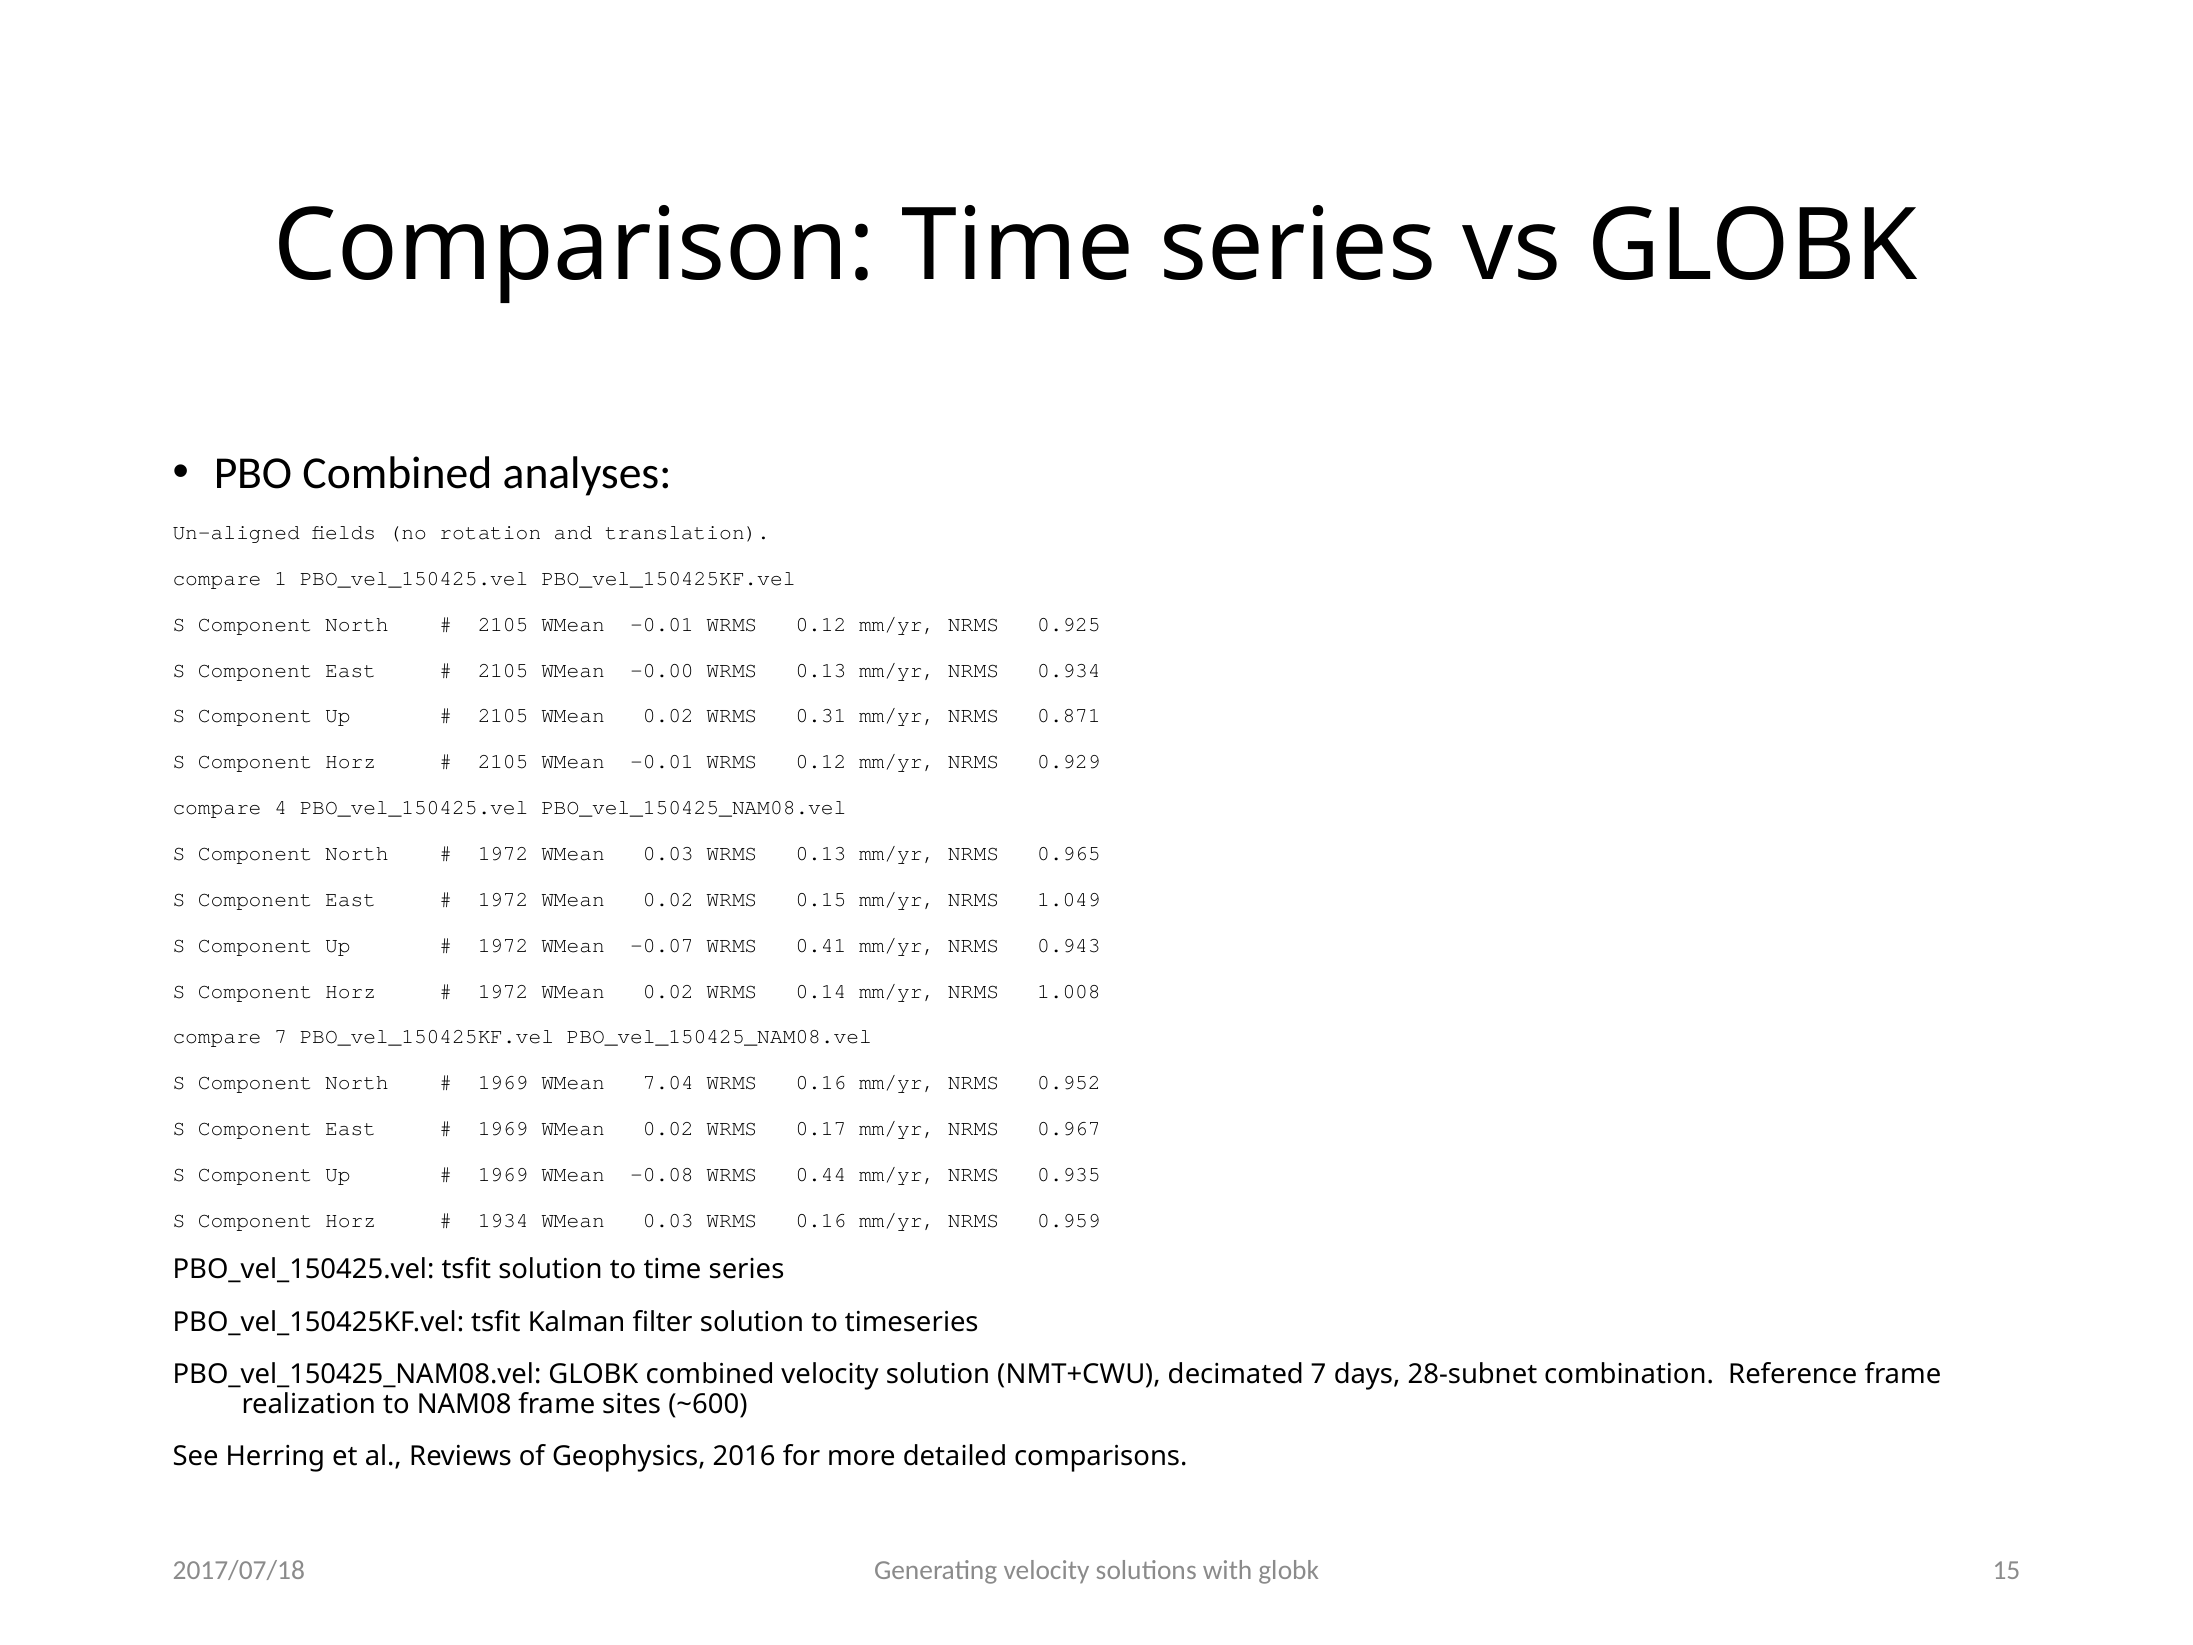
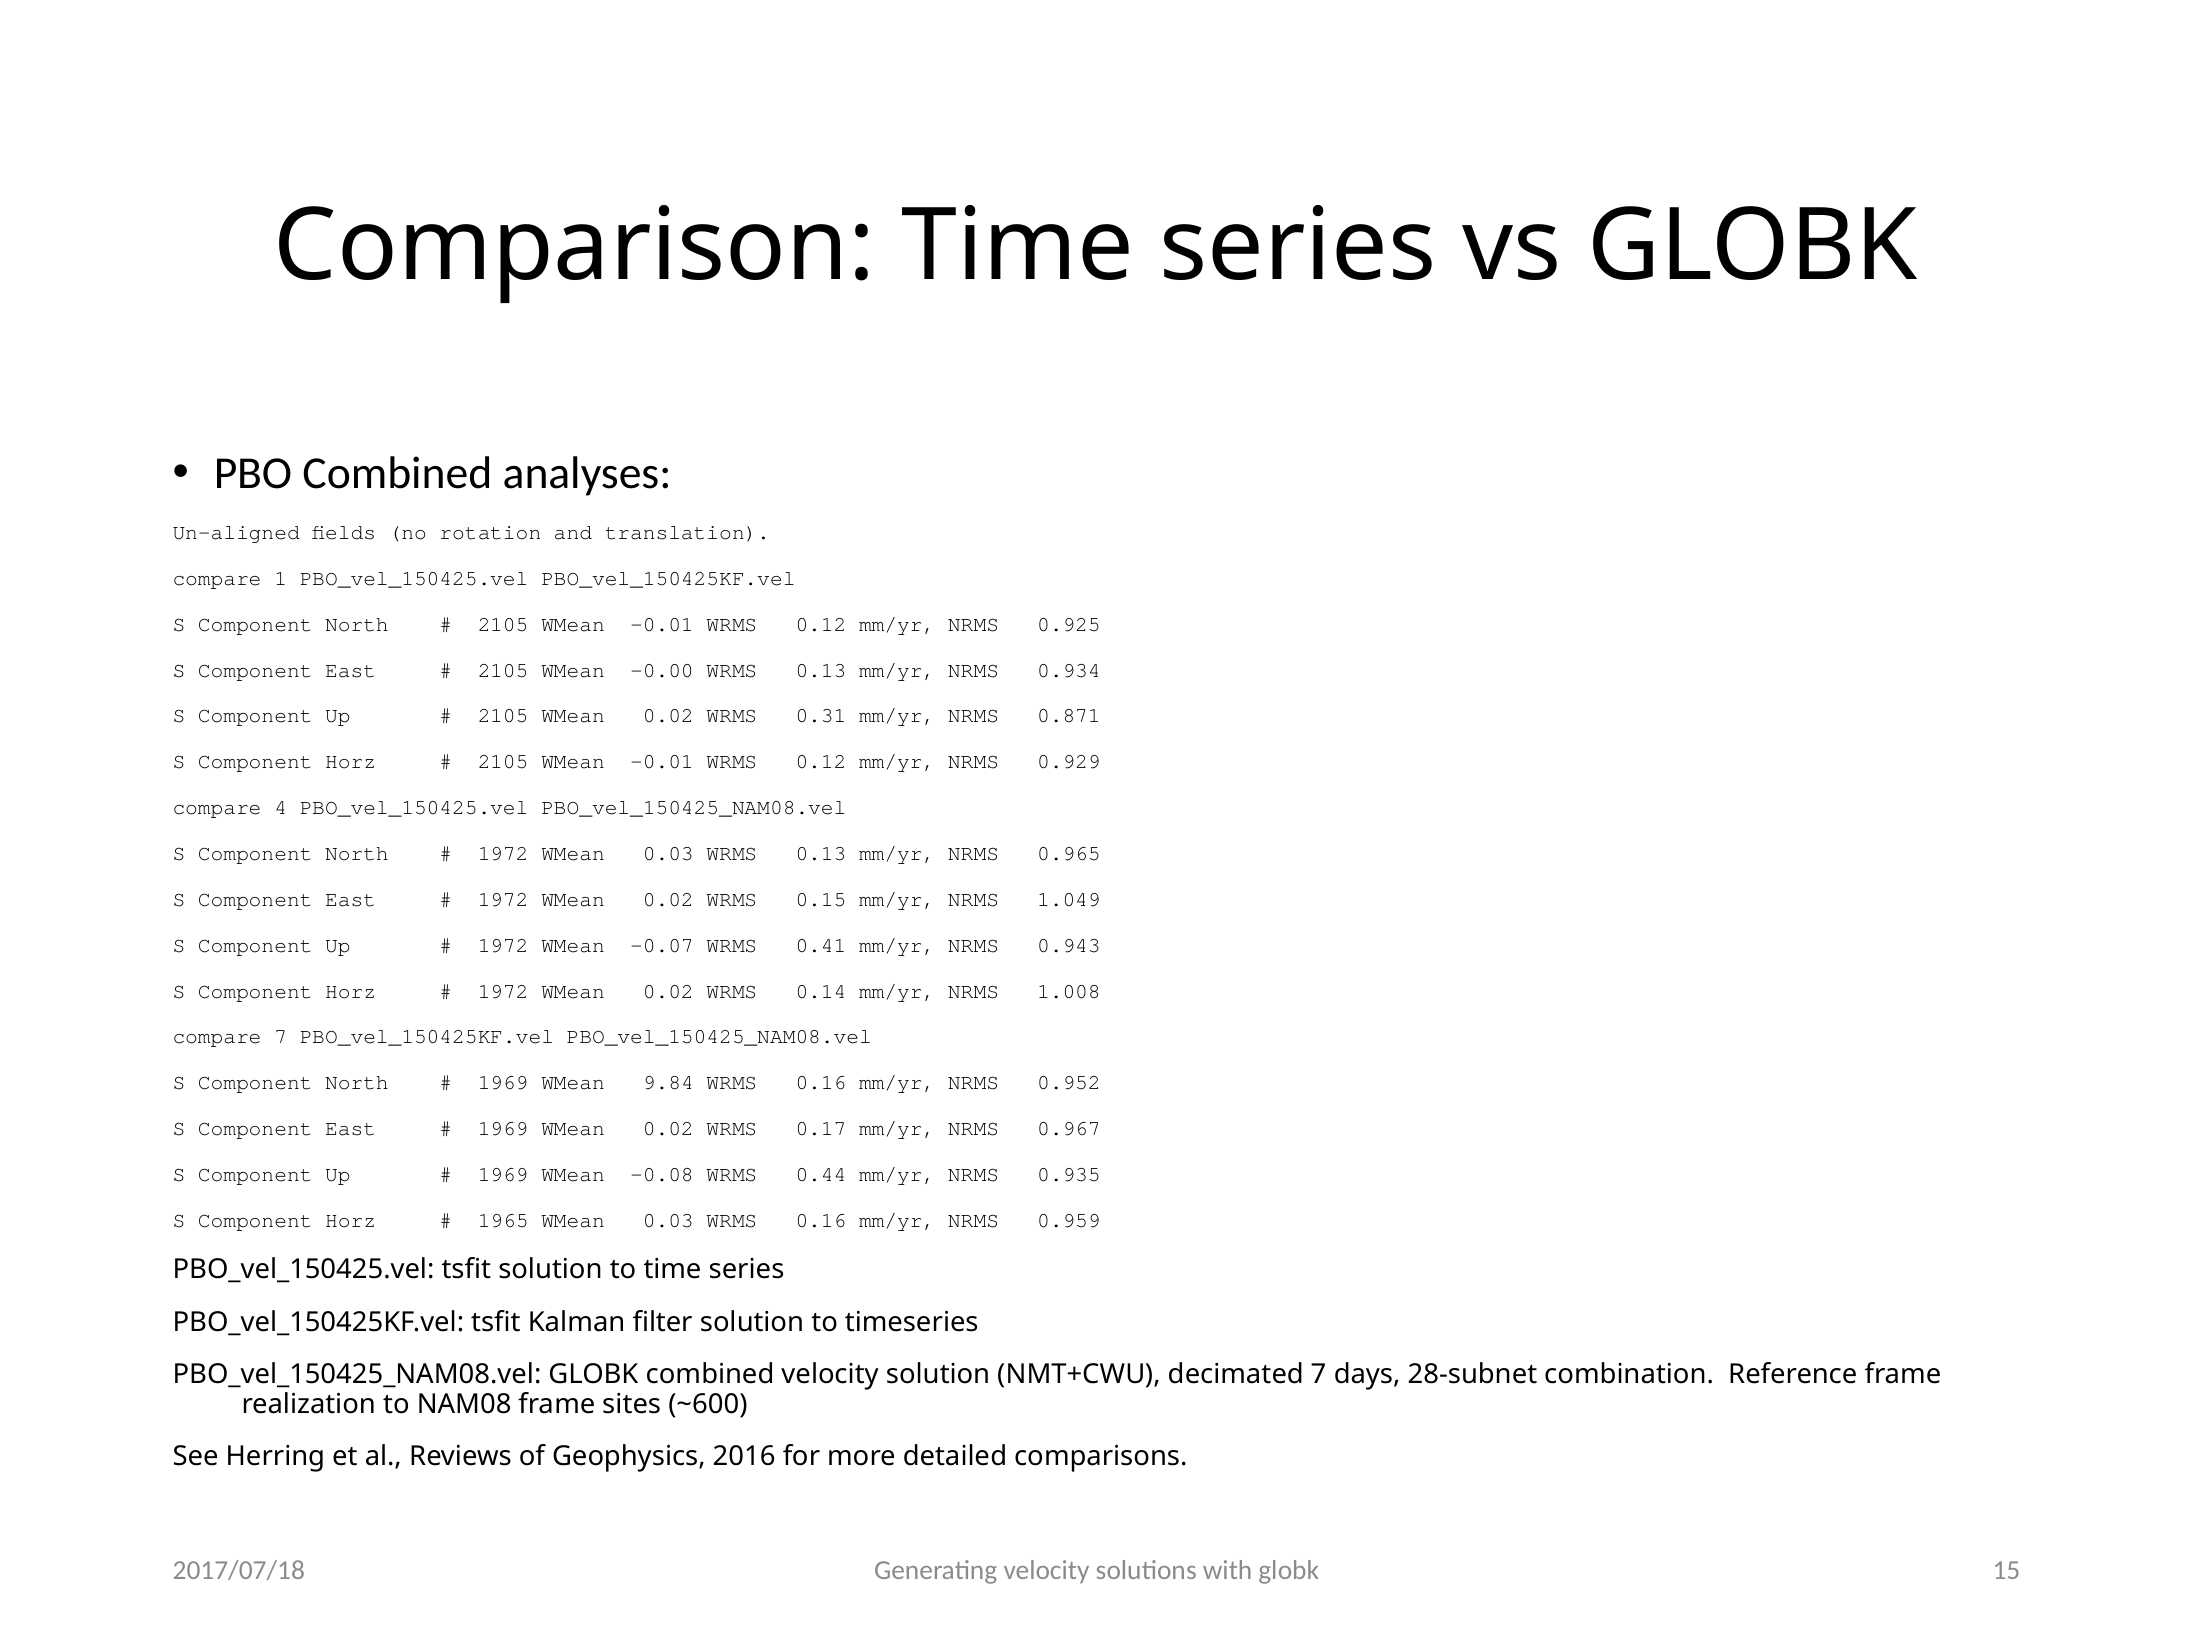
7.04: 7.04 -> 9.84
1934: 1934 -> 1965
